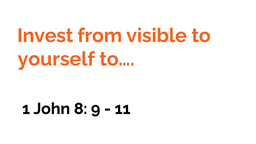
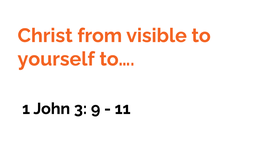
Invest: Invest -> Christ
8: 8 -> 3
